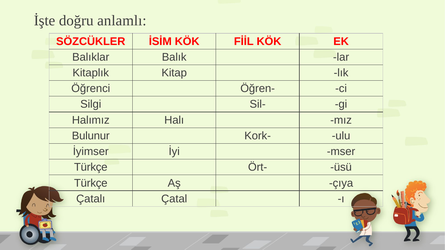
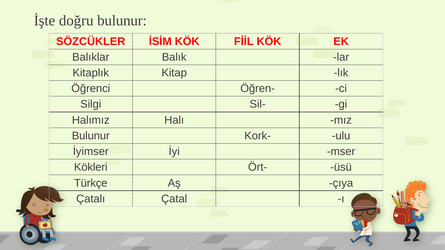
doğru anlamlı: anlamlı -> bulunur
Türkçe at (91, 167): Türkçe -> Kökleri
